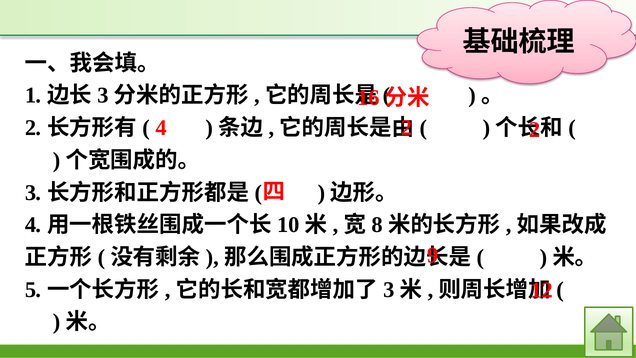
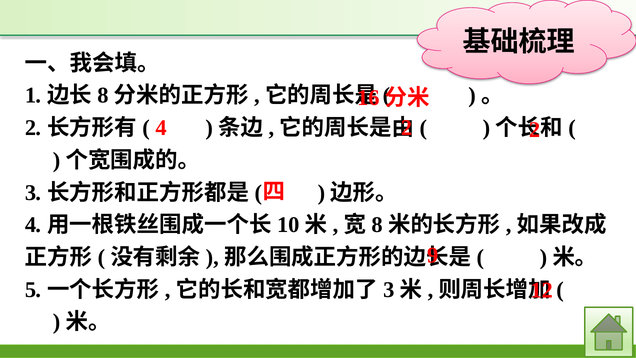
3 at (103, 95): 3 -> 8
